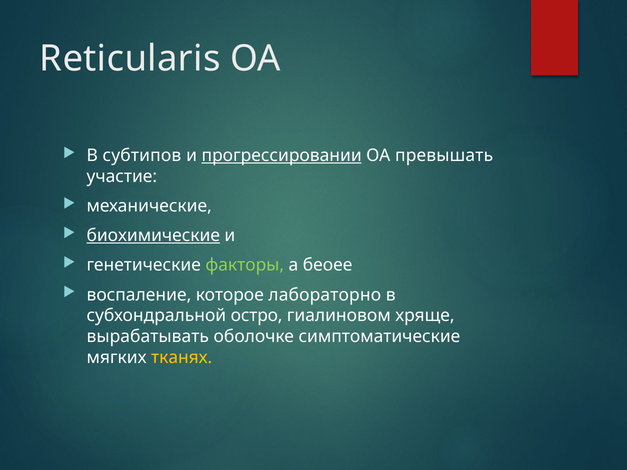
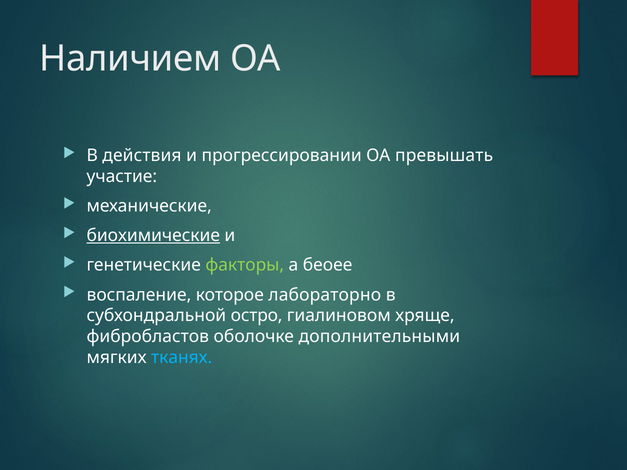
Reticularis: Reticularis -> Наличием
субтипов: субтипов -> действия
прогрессировании underline: present -> none
вырабатывать: вырабатывать -> фибробластов
симптоматические: симптоматические -> дополнительными
тканях colour: yellow -> light blue
